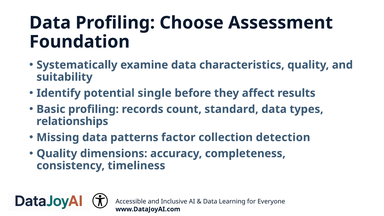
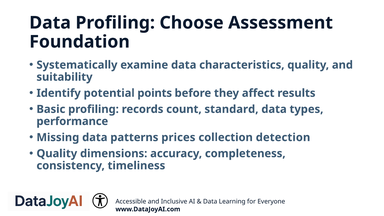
single: single -> points
relationships: relationships -> performance
factor: factor -> prices
